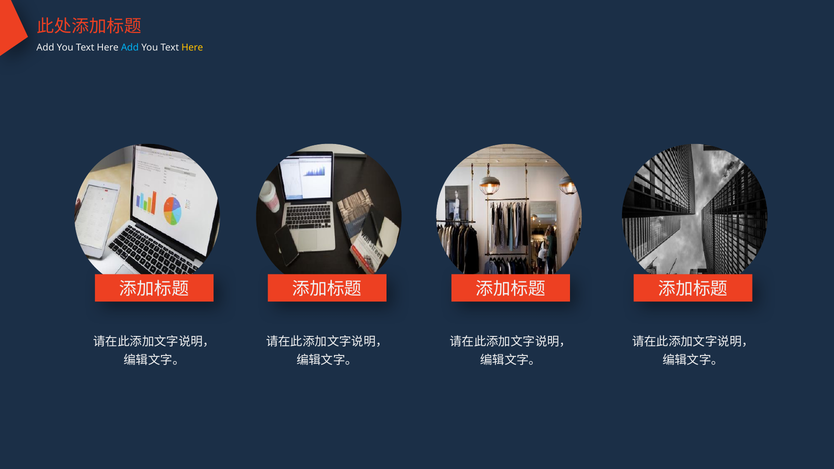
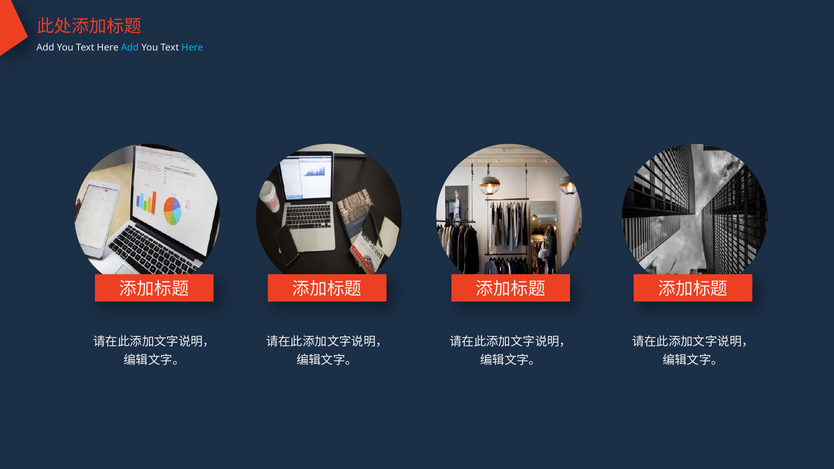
Here at (192, 48) colour: yellow -> light blue
